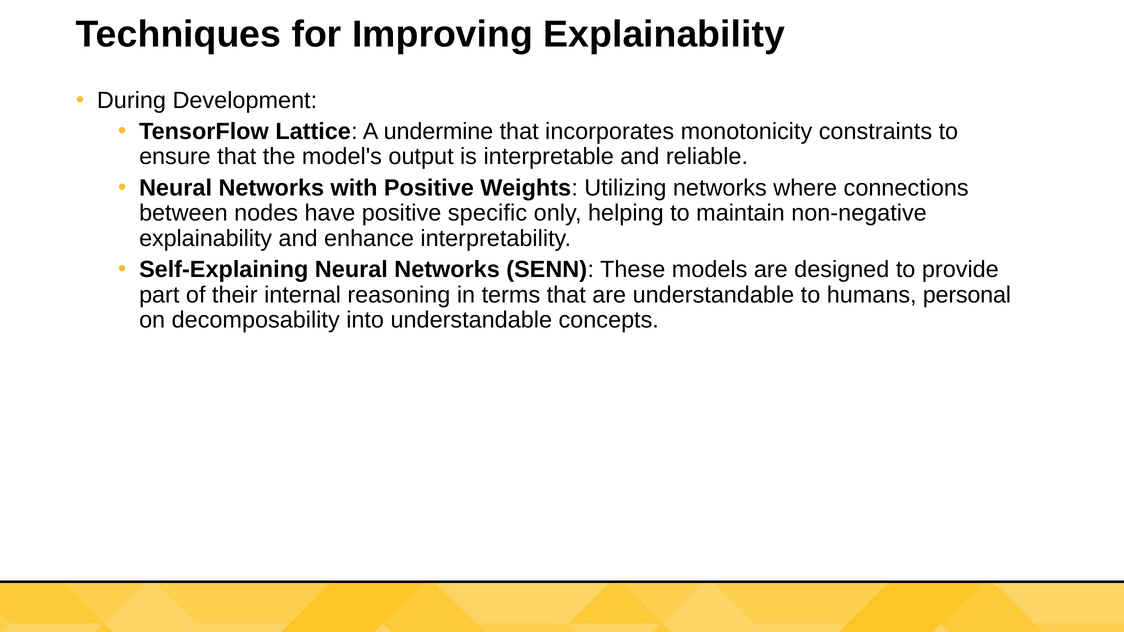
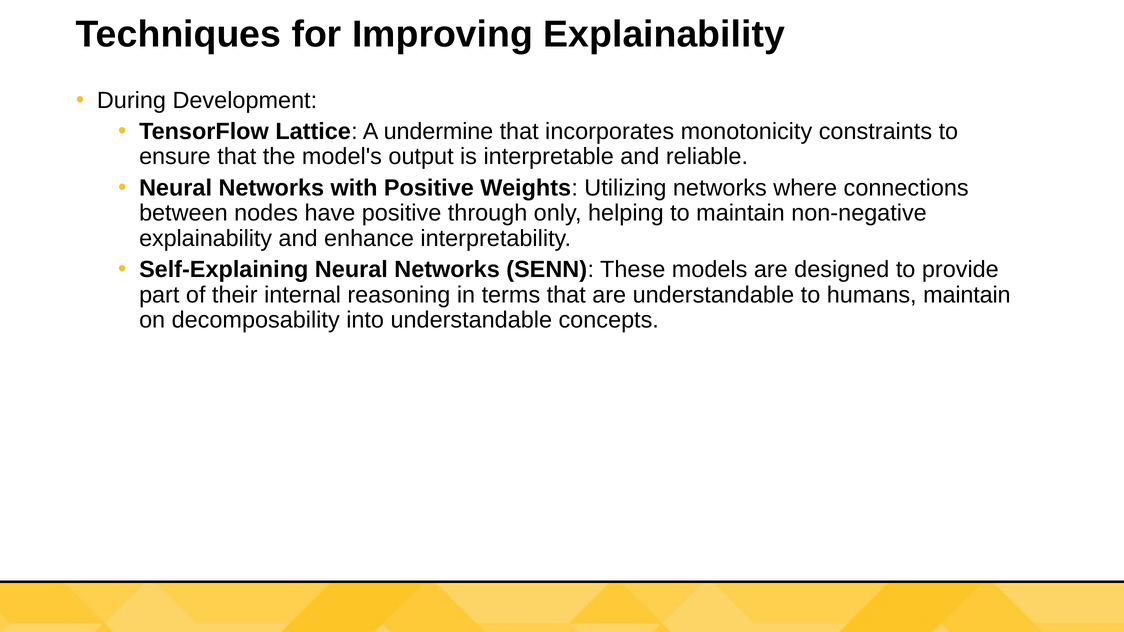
specific: specific -> through
humans personal: personal -> maintain
